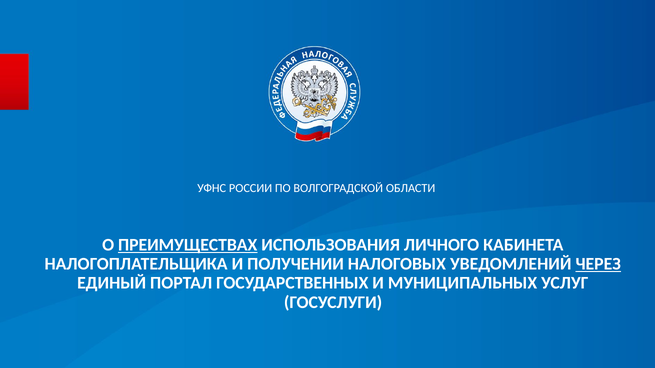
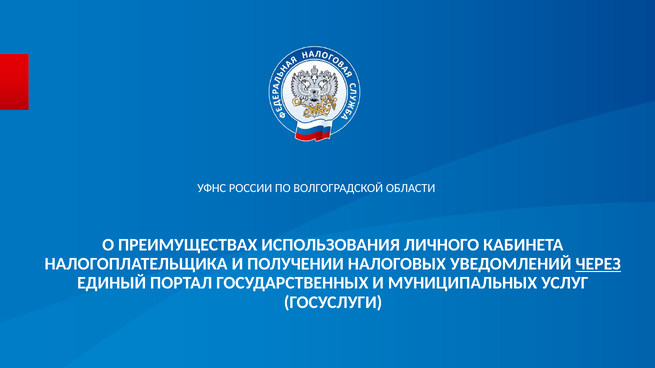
ПРЕИМУЩЕСТВАХ underline: present -> none
